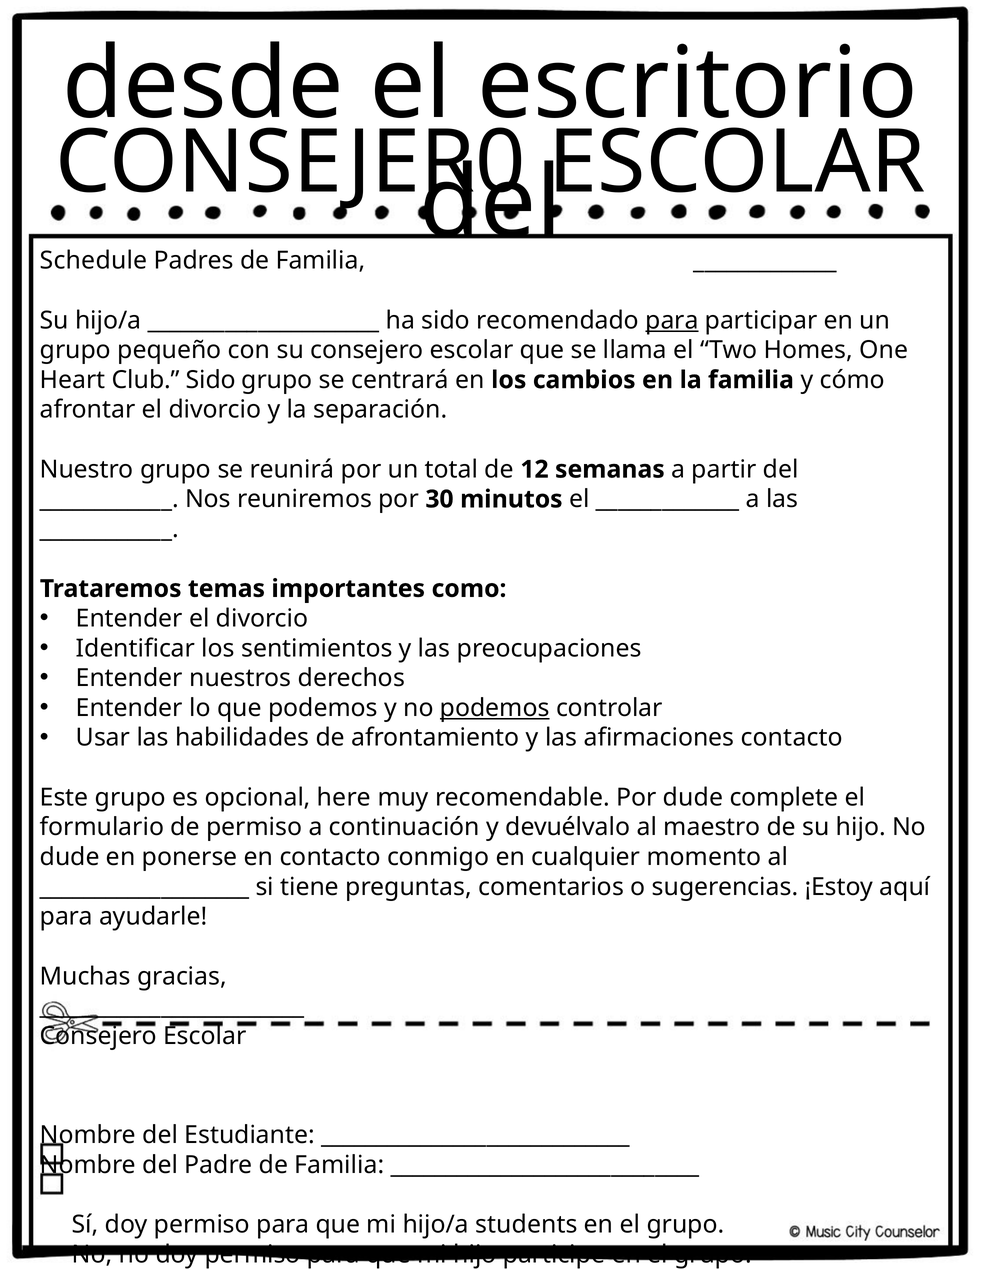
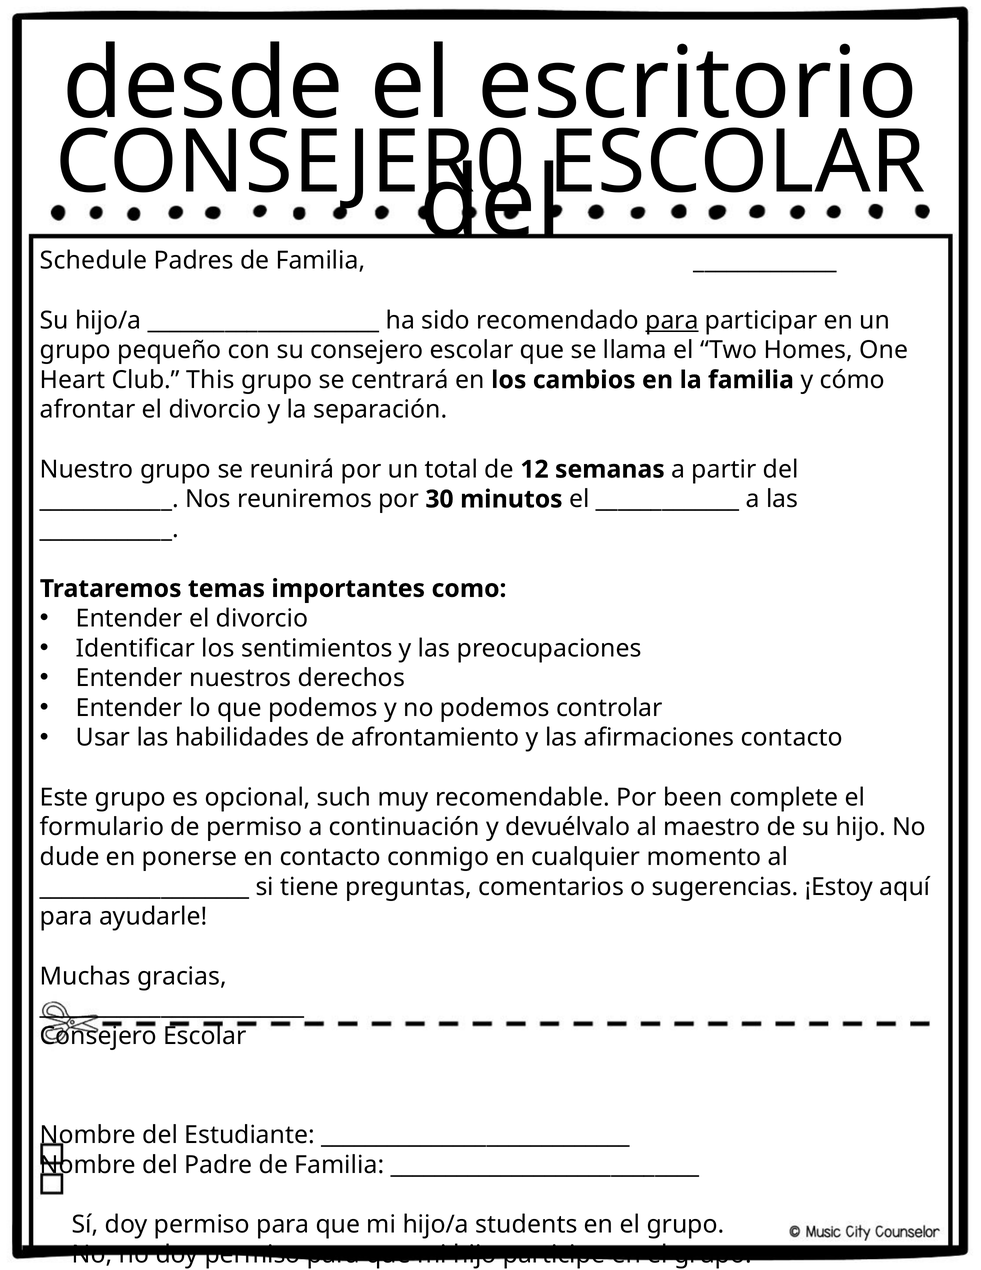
Club Sido: Sido -> This
podemos at (495, 708) underline: present -> none
here: here -> such
Por dude: dude -> been
